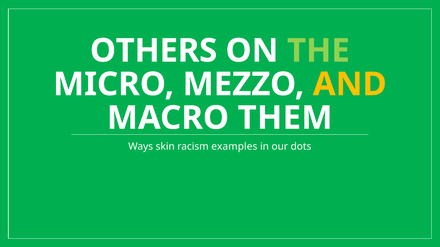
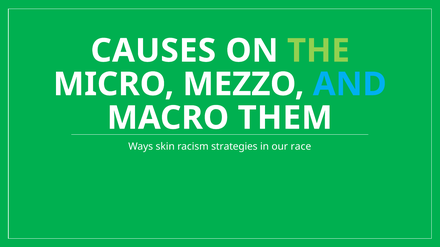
OTHERS: OTHERS -> CAUSES
AND colour: yellow -> light blue
examples: examples -> strategies
dots: dots -> race
